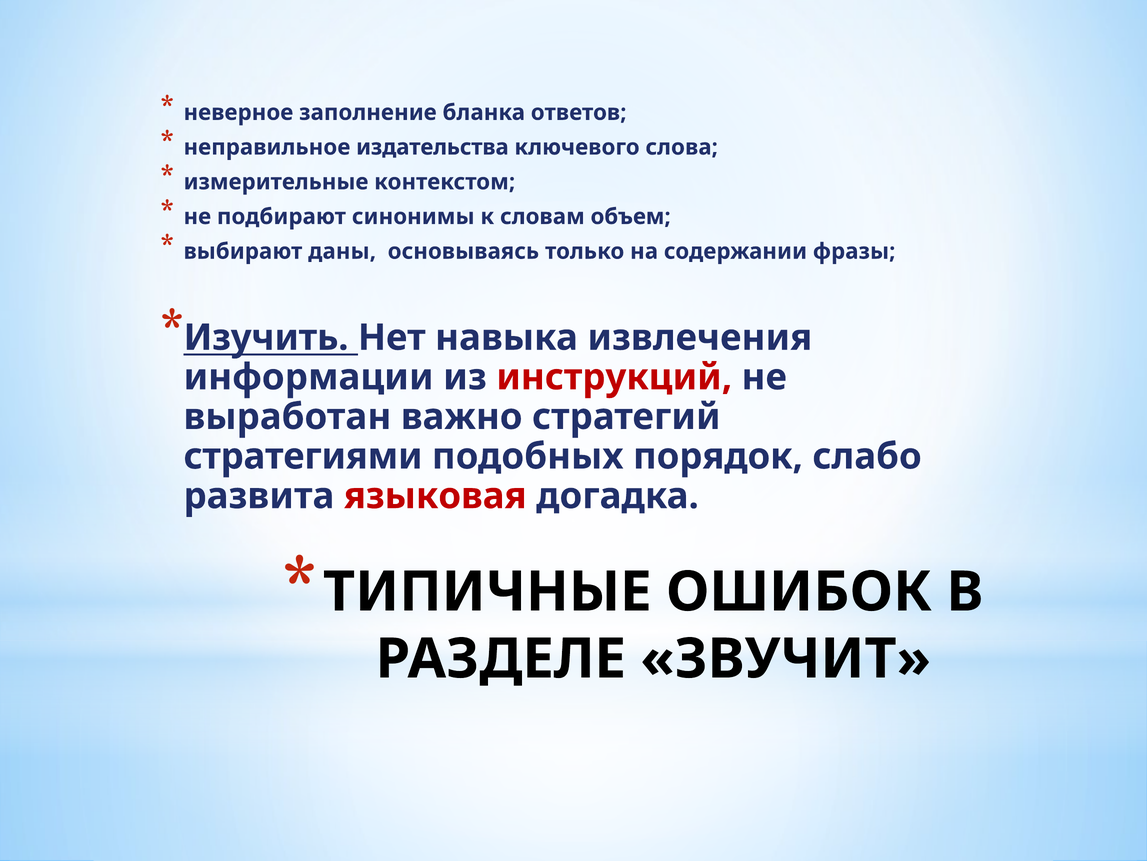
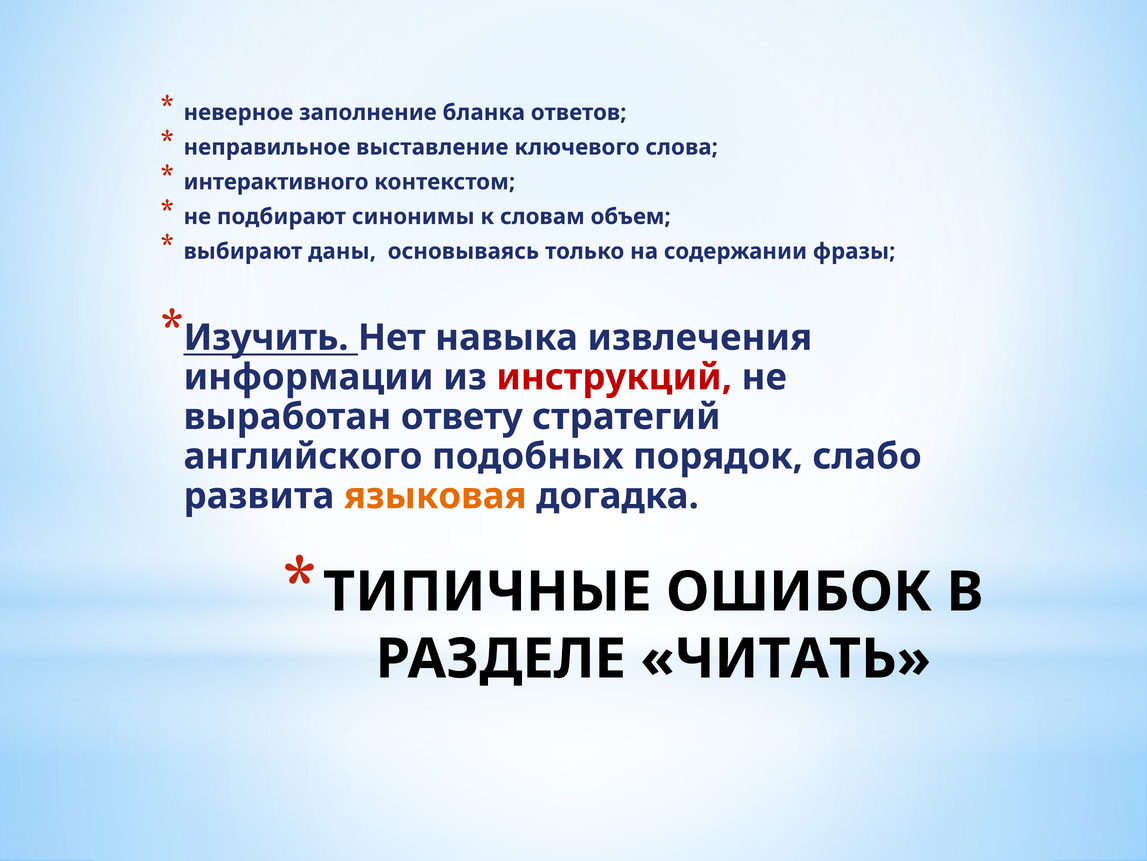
издательства: издательства -> выставление
измерительные: измерительные -> интерактивного
важно: важно -> ответу
стратегиями: стратегиями -> английского
языковая colour: red -> orange
ЗВУЧИТ: ЗВУЧИТ -> ЧИТАТЬ
